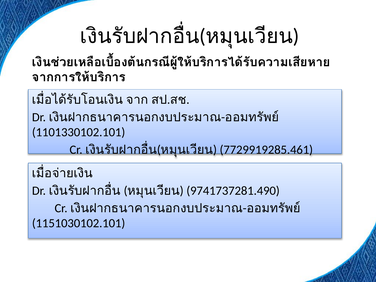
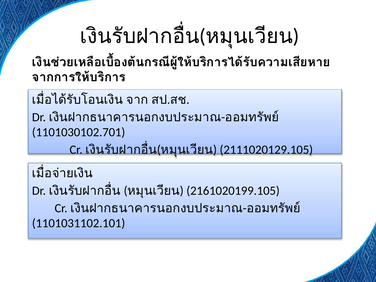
1101330102.101: 1101330102.101 -> 1101030102.701
7729919285.461: 7729919285.461 -> 2111020129.105
9741737281.490: 9741737281.490 -> 2161020199.105
1151030102.101: 1151030102.101 -> 1101031102.101
